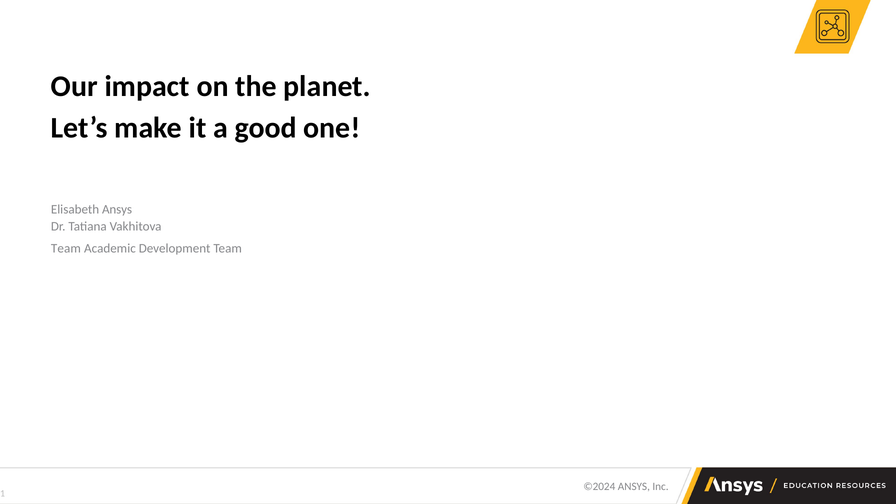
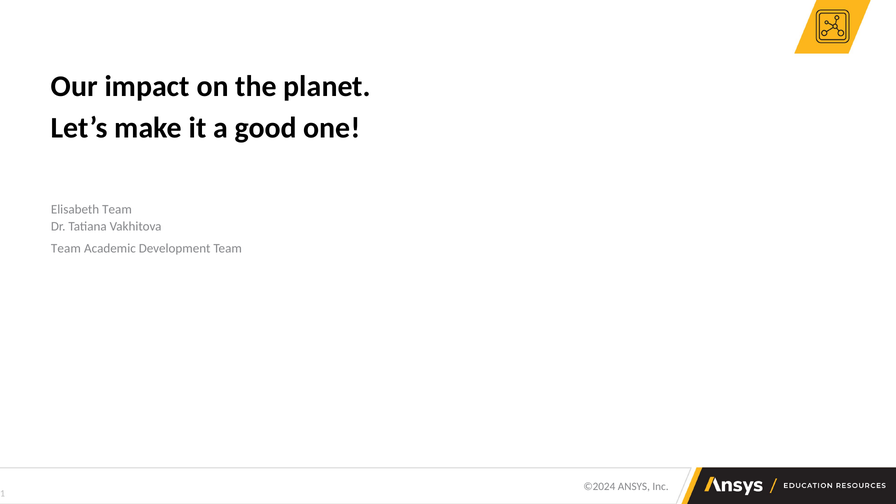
Elisabeth Ansys: Ansys -> Team
